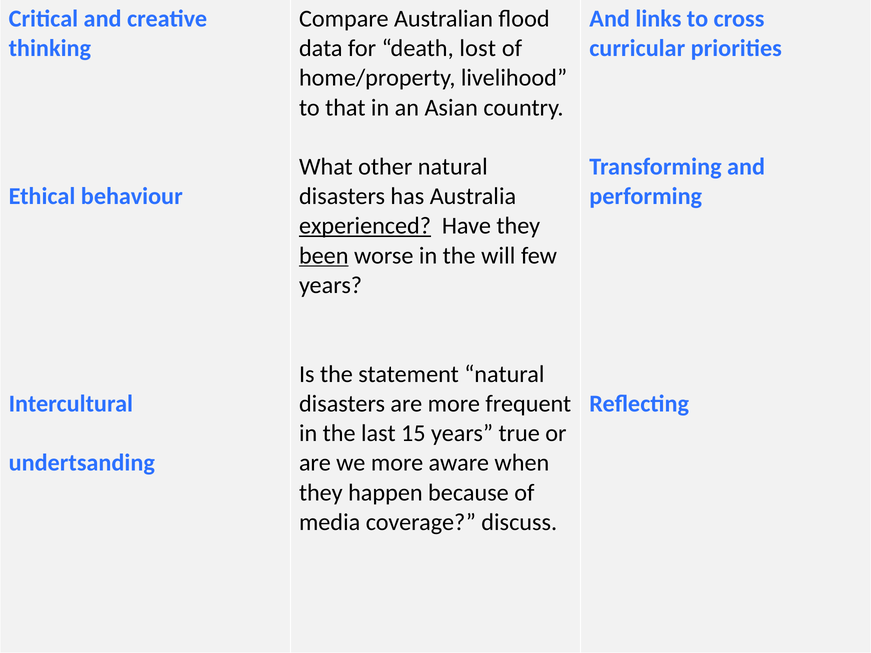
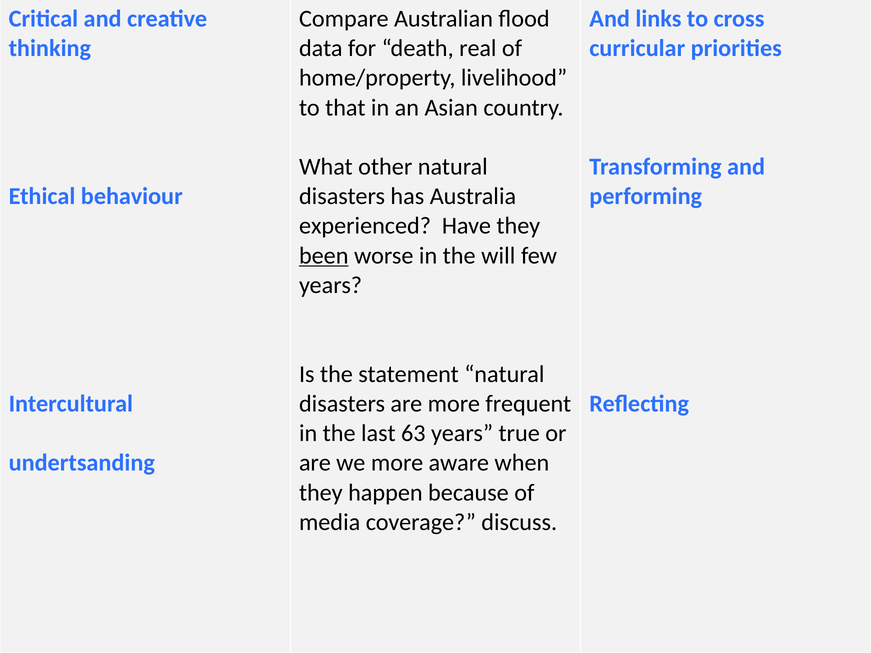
lost: lost -> real
experienced underline: present -> none
15: 15 -> 63
